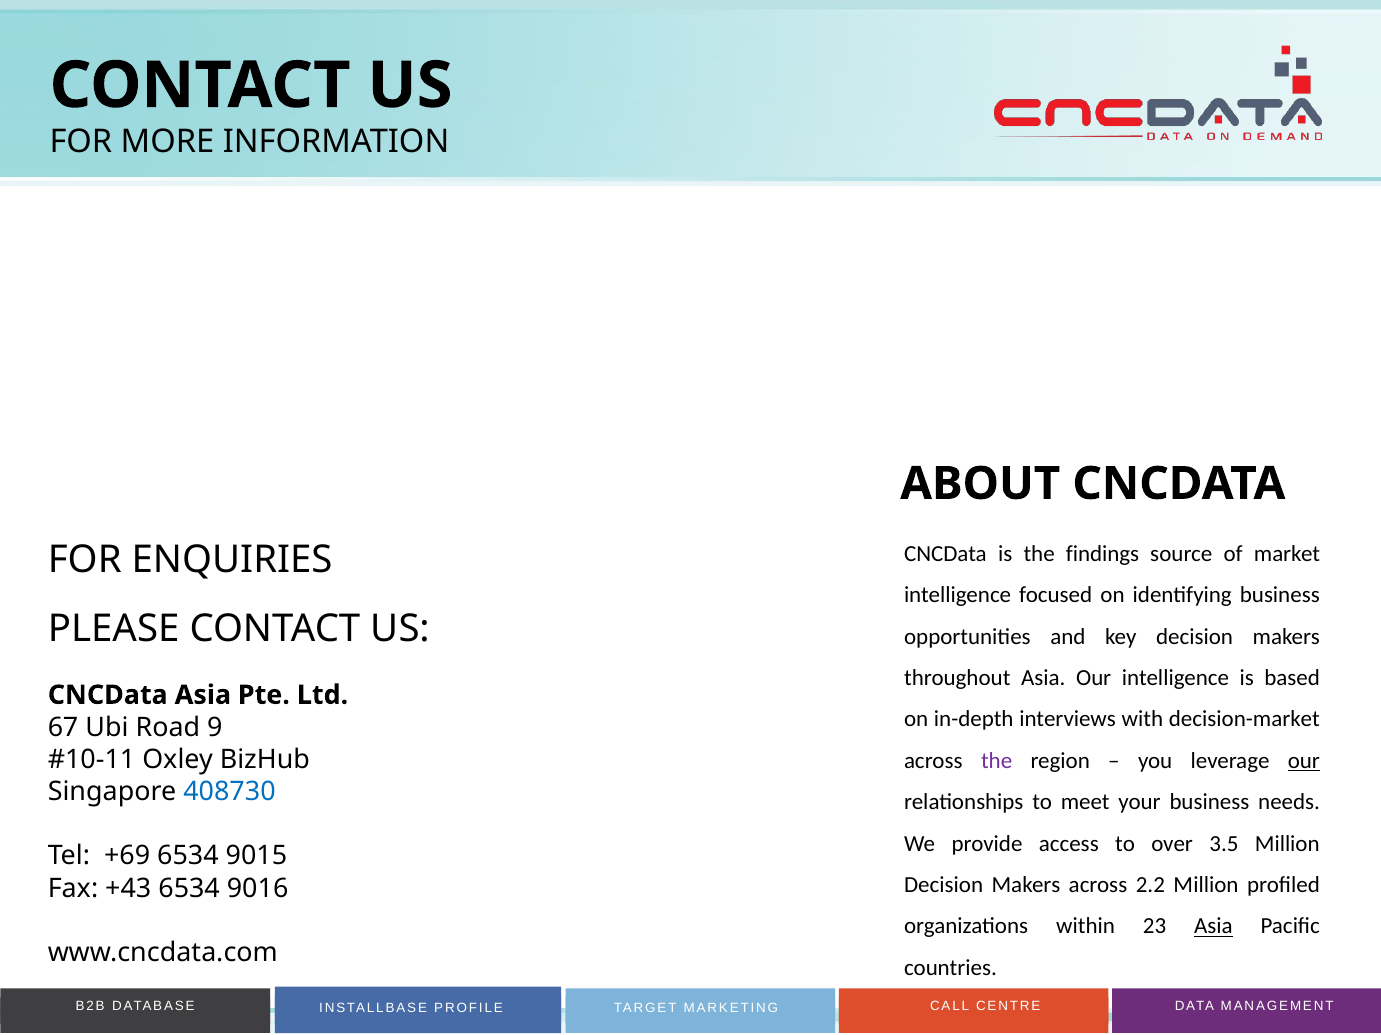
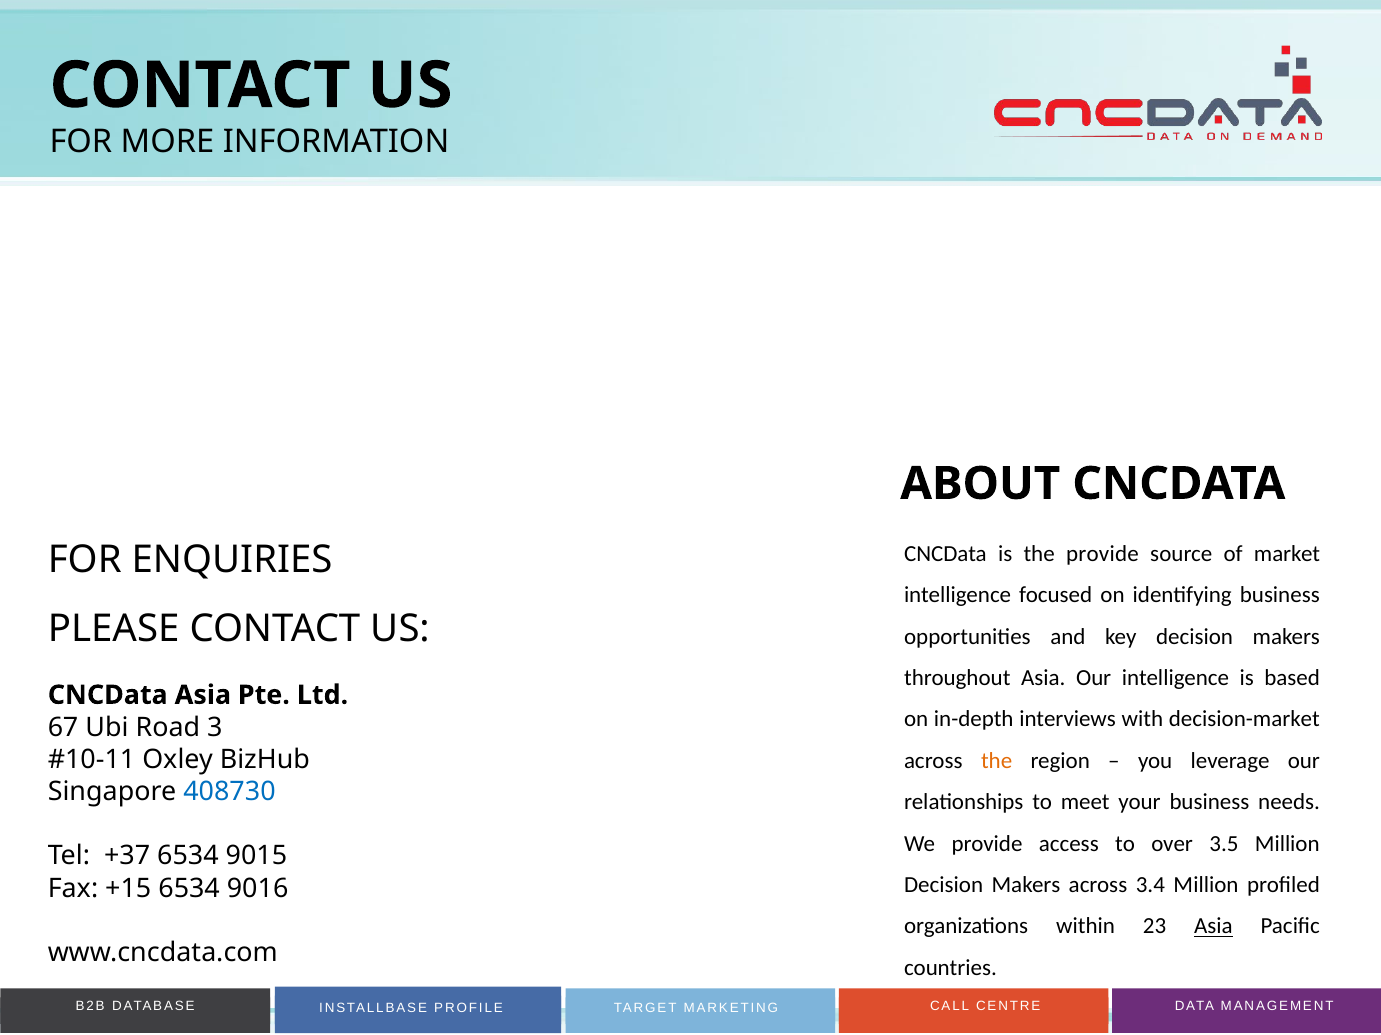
the findings: findings -> provide
9: 9 -> 3
the at (997, 761) colour: purple -> orange
our at (1304, 761) underline: present -> none
+69: +69 -> +37
2.2: 2.2 -> 3.4
+43: +43 -> +15
